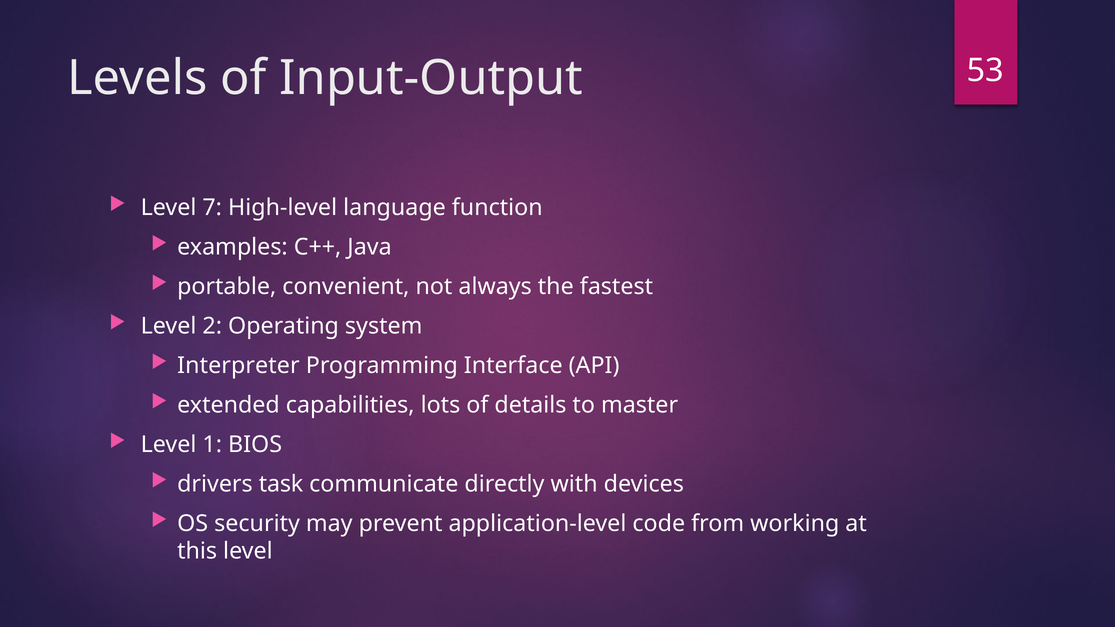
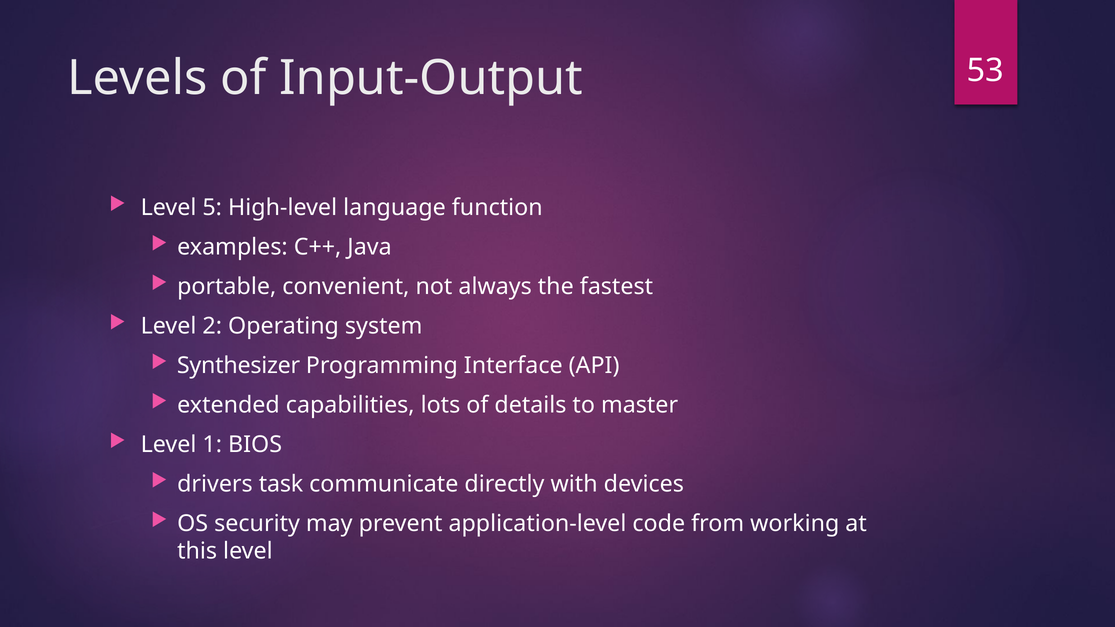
7: 7 -> 5
Interpreter: Interpreter -> Synthesizer
